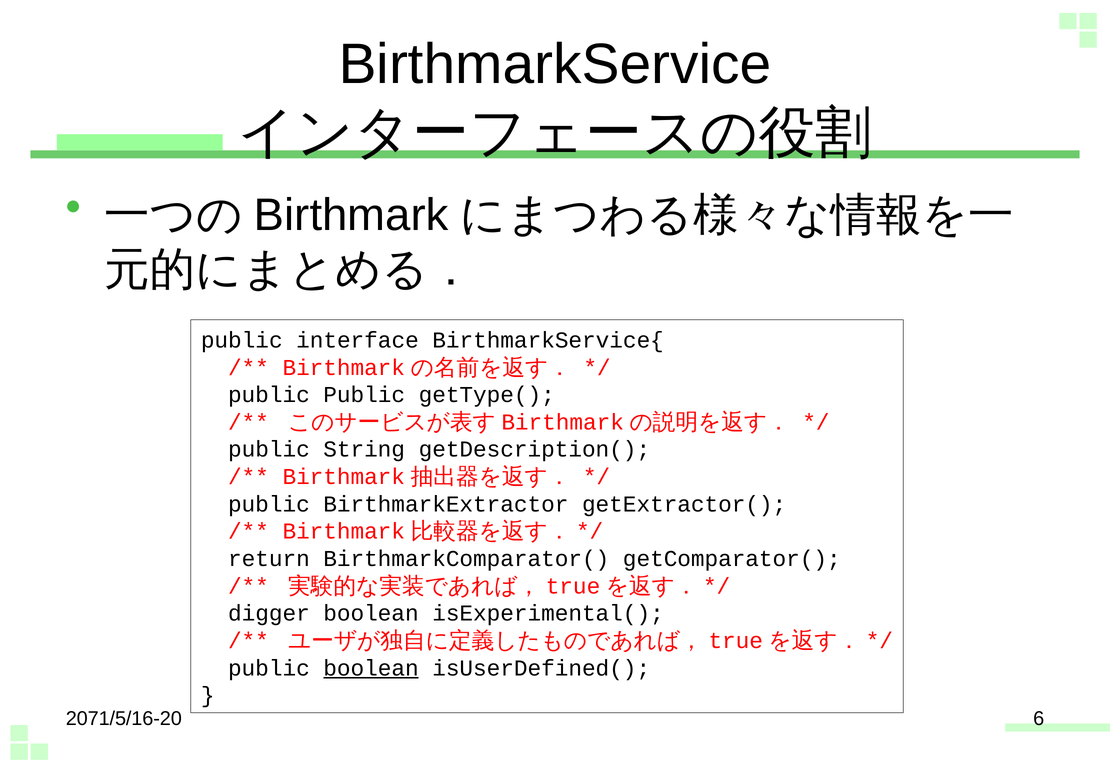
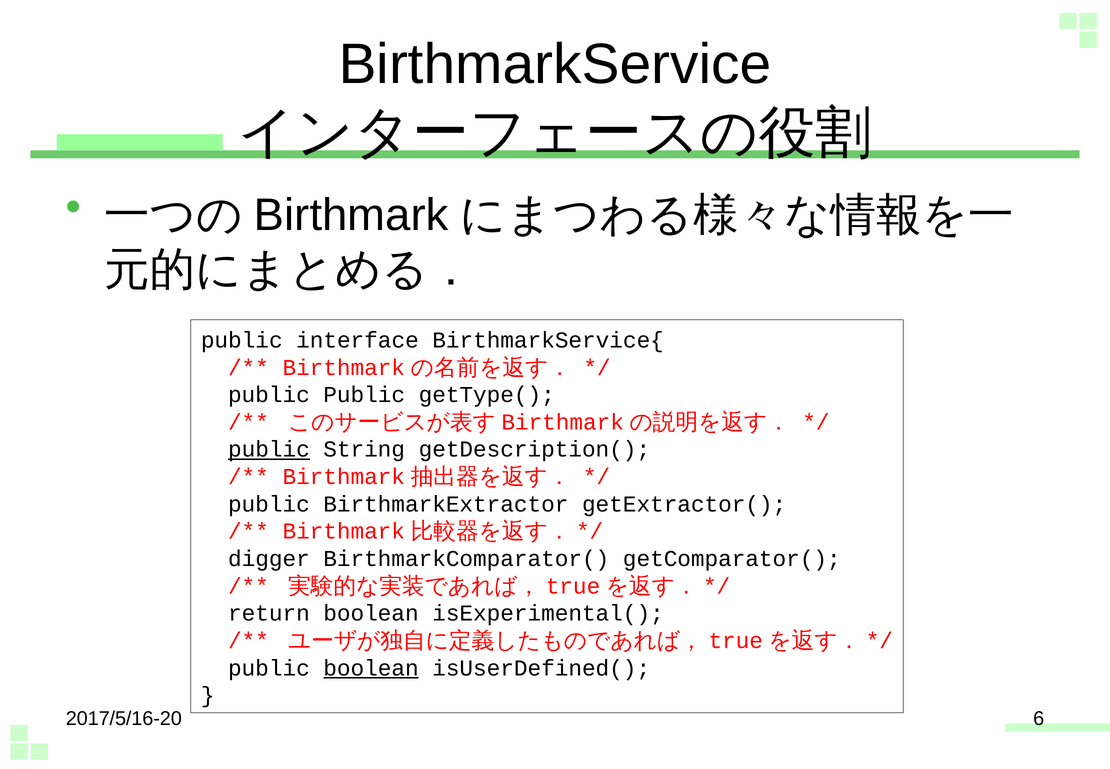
public at (269, 449) underline: none -> present
return: return -> digger
digger: digger -> return
2071/5/16-20: 2071/5/16-20 -> 2017/5/16-20
